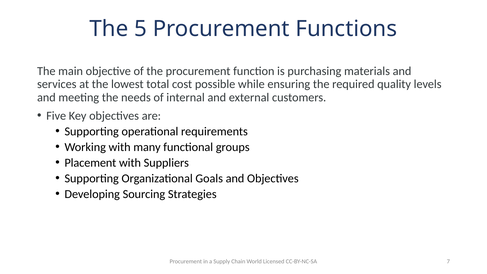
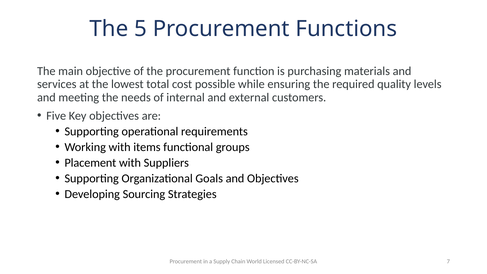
many: many -> items
